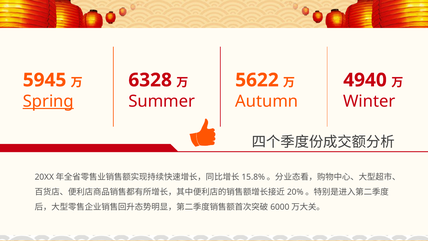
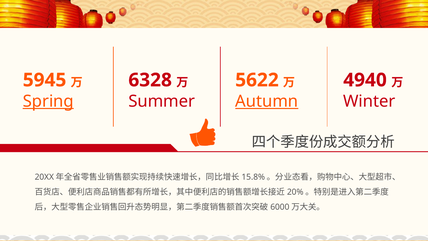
Autumn underline: none -> present
